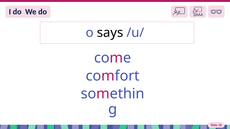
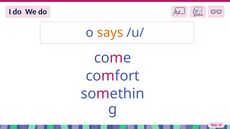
says colour: black -> orange
